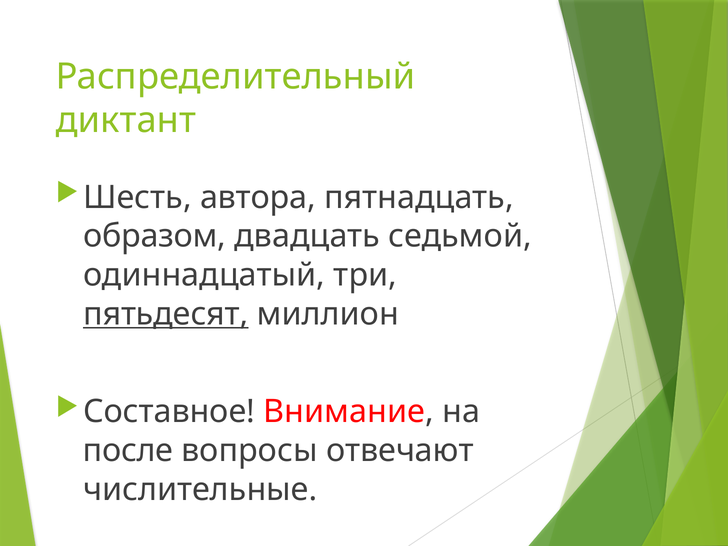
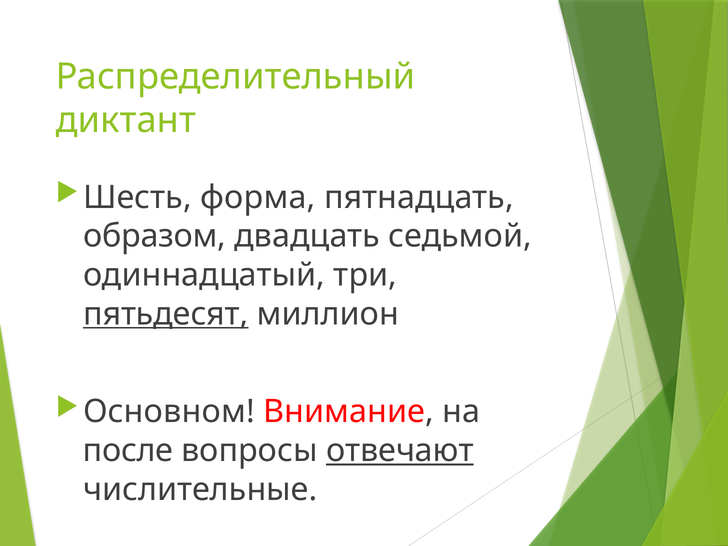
автора: автора -> форма
Составное: Составное -> Основном
отвечают underline: none -> present
